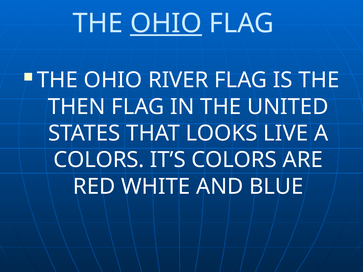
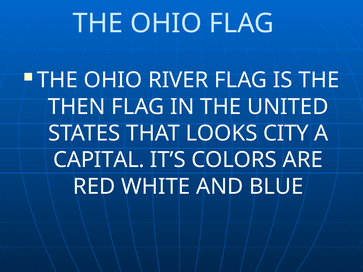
OHIO at (166, 23) underline: present -> none
LIVE: LIVE -> CITY
COLORS at (99, 160): COLORS -> CAPITAL
